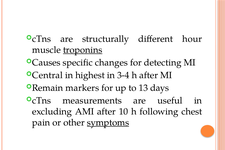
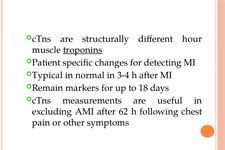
Causes: Causes -> Patient
Central: Central -> Typical
highest: highest -> normal
13: 13 -> 18
10: 10 -> 62
symptoms underline: present -> none
